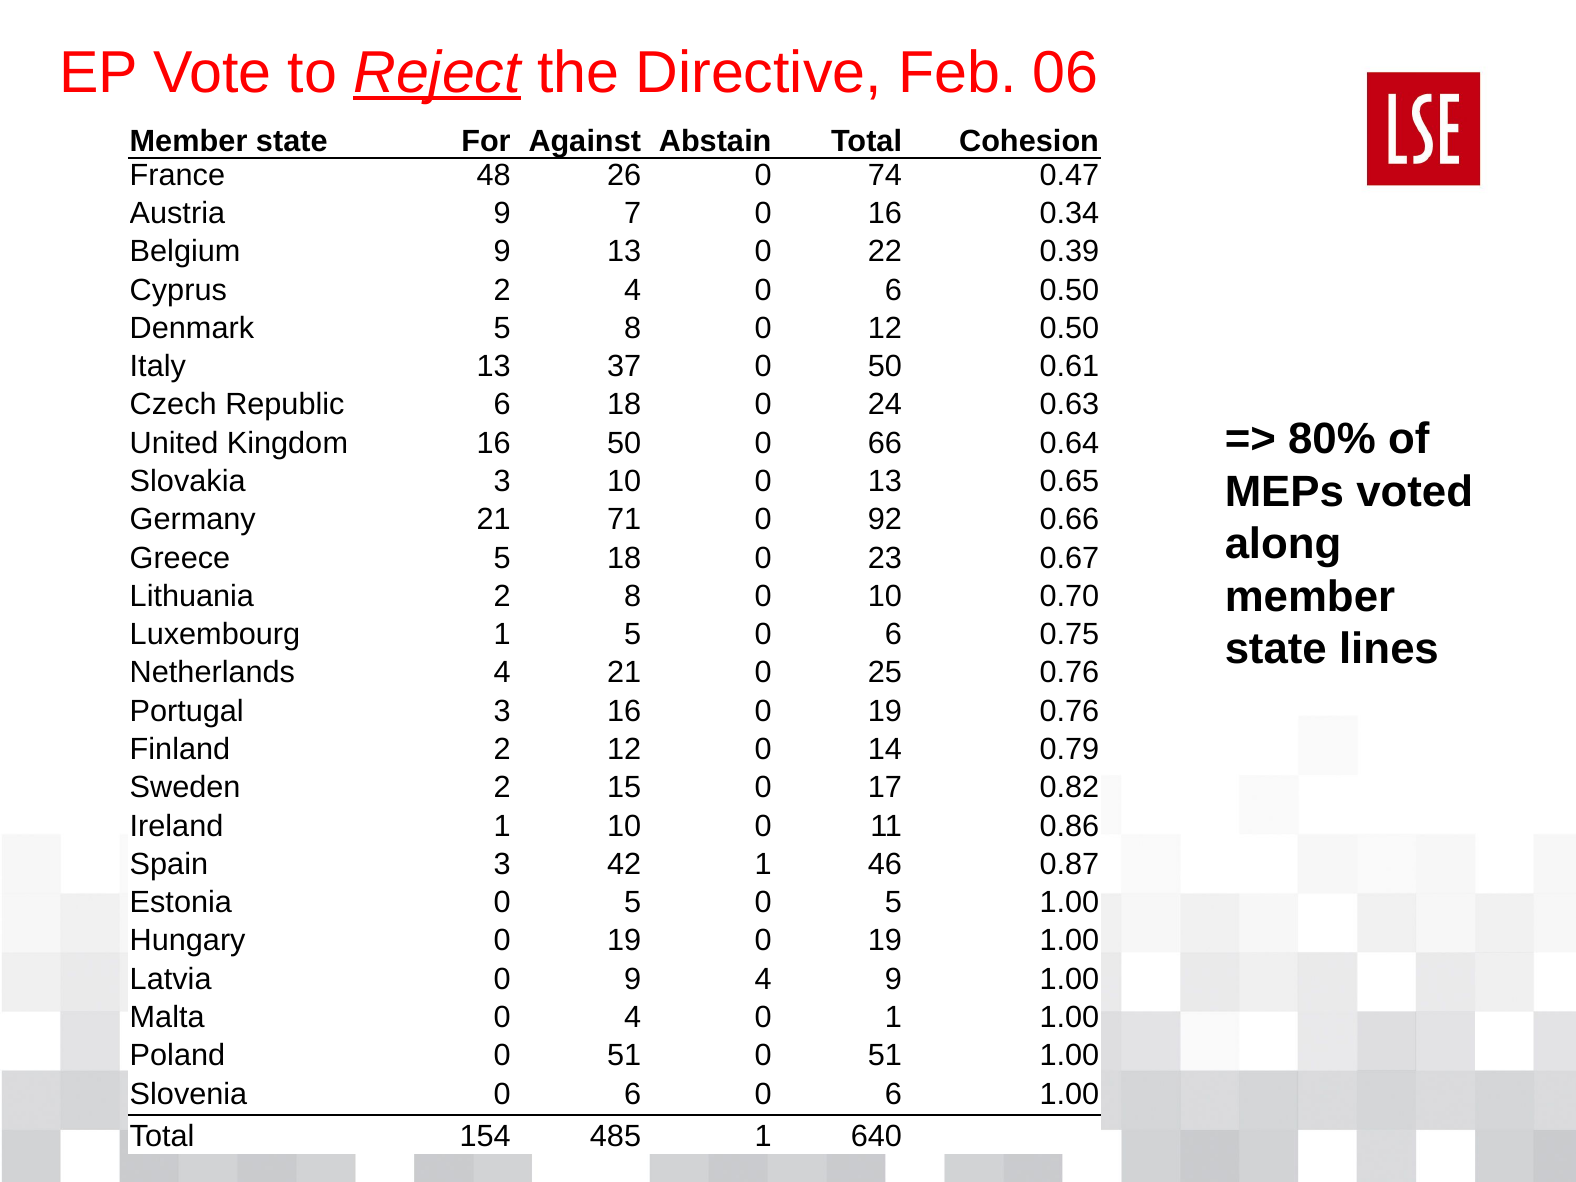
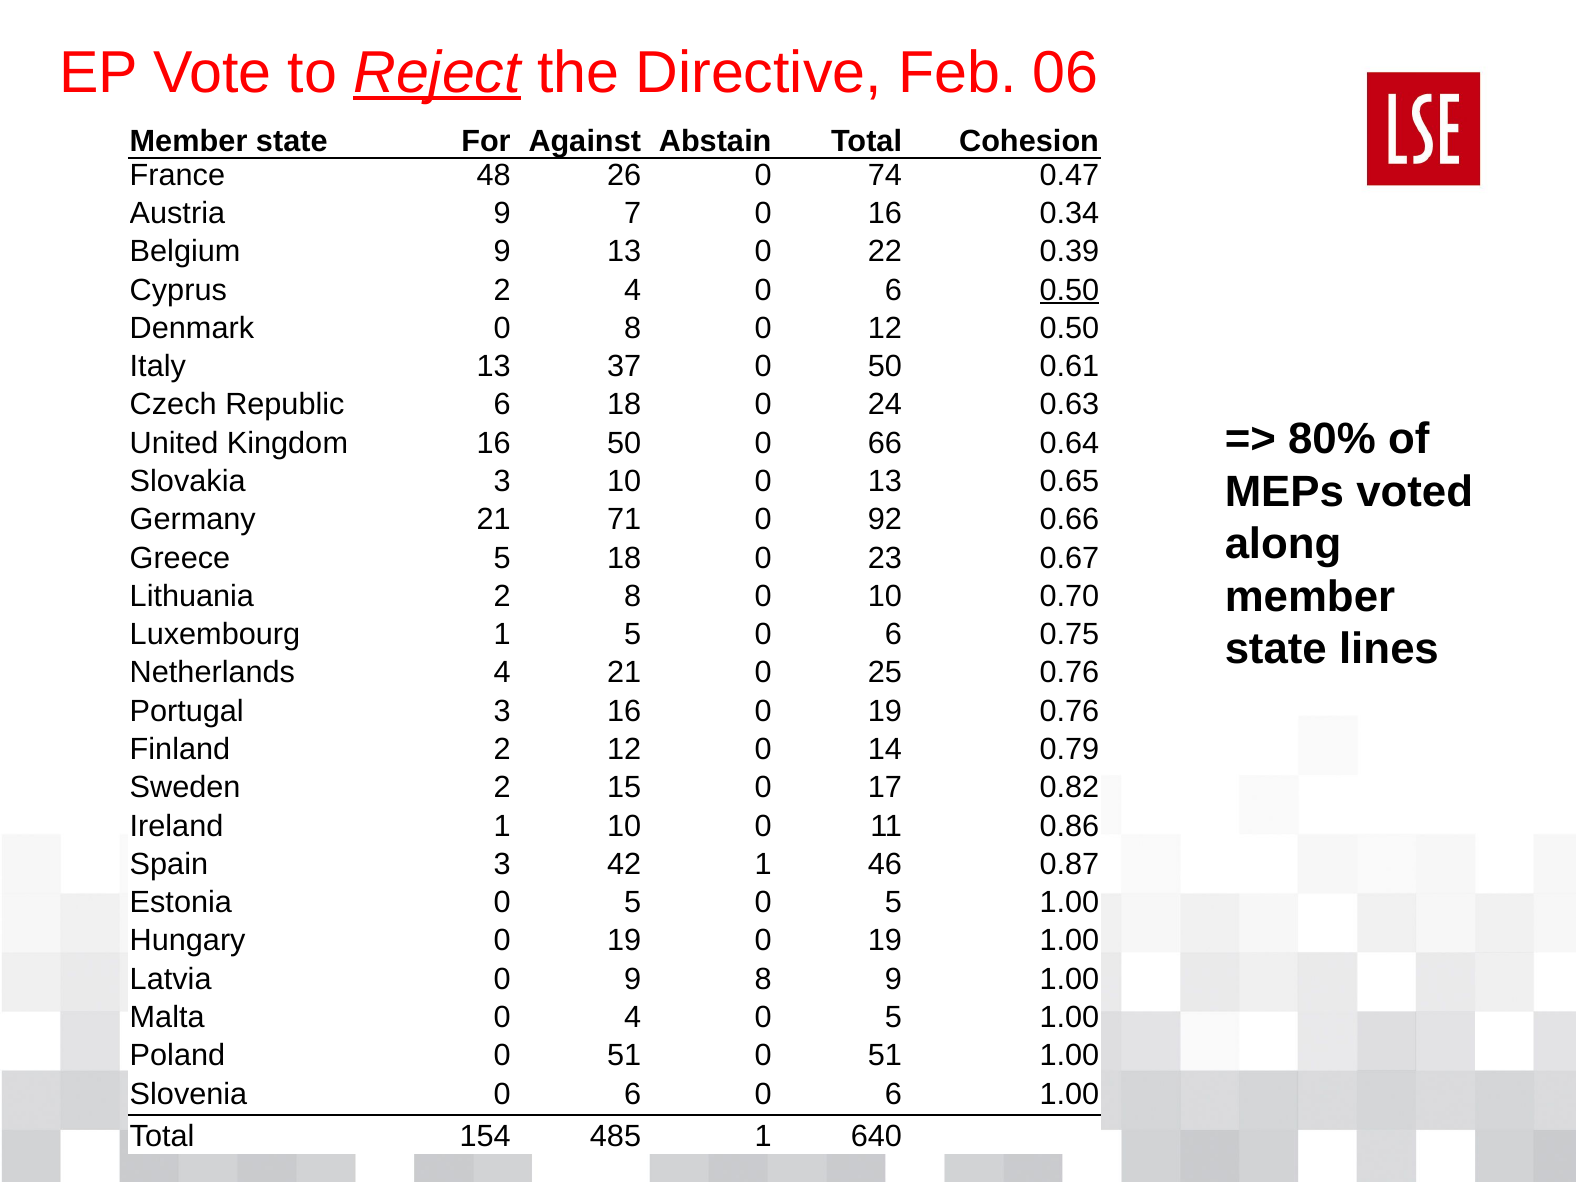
0.50 at (1069, 290) underline: none -> present
Denmark 5: 5 -> 0
9 4: 4 -> 8
4 0 1: 1 -> 5
